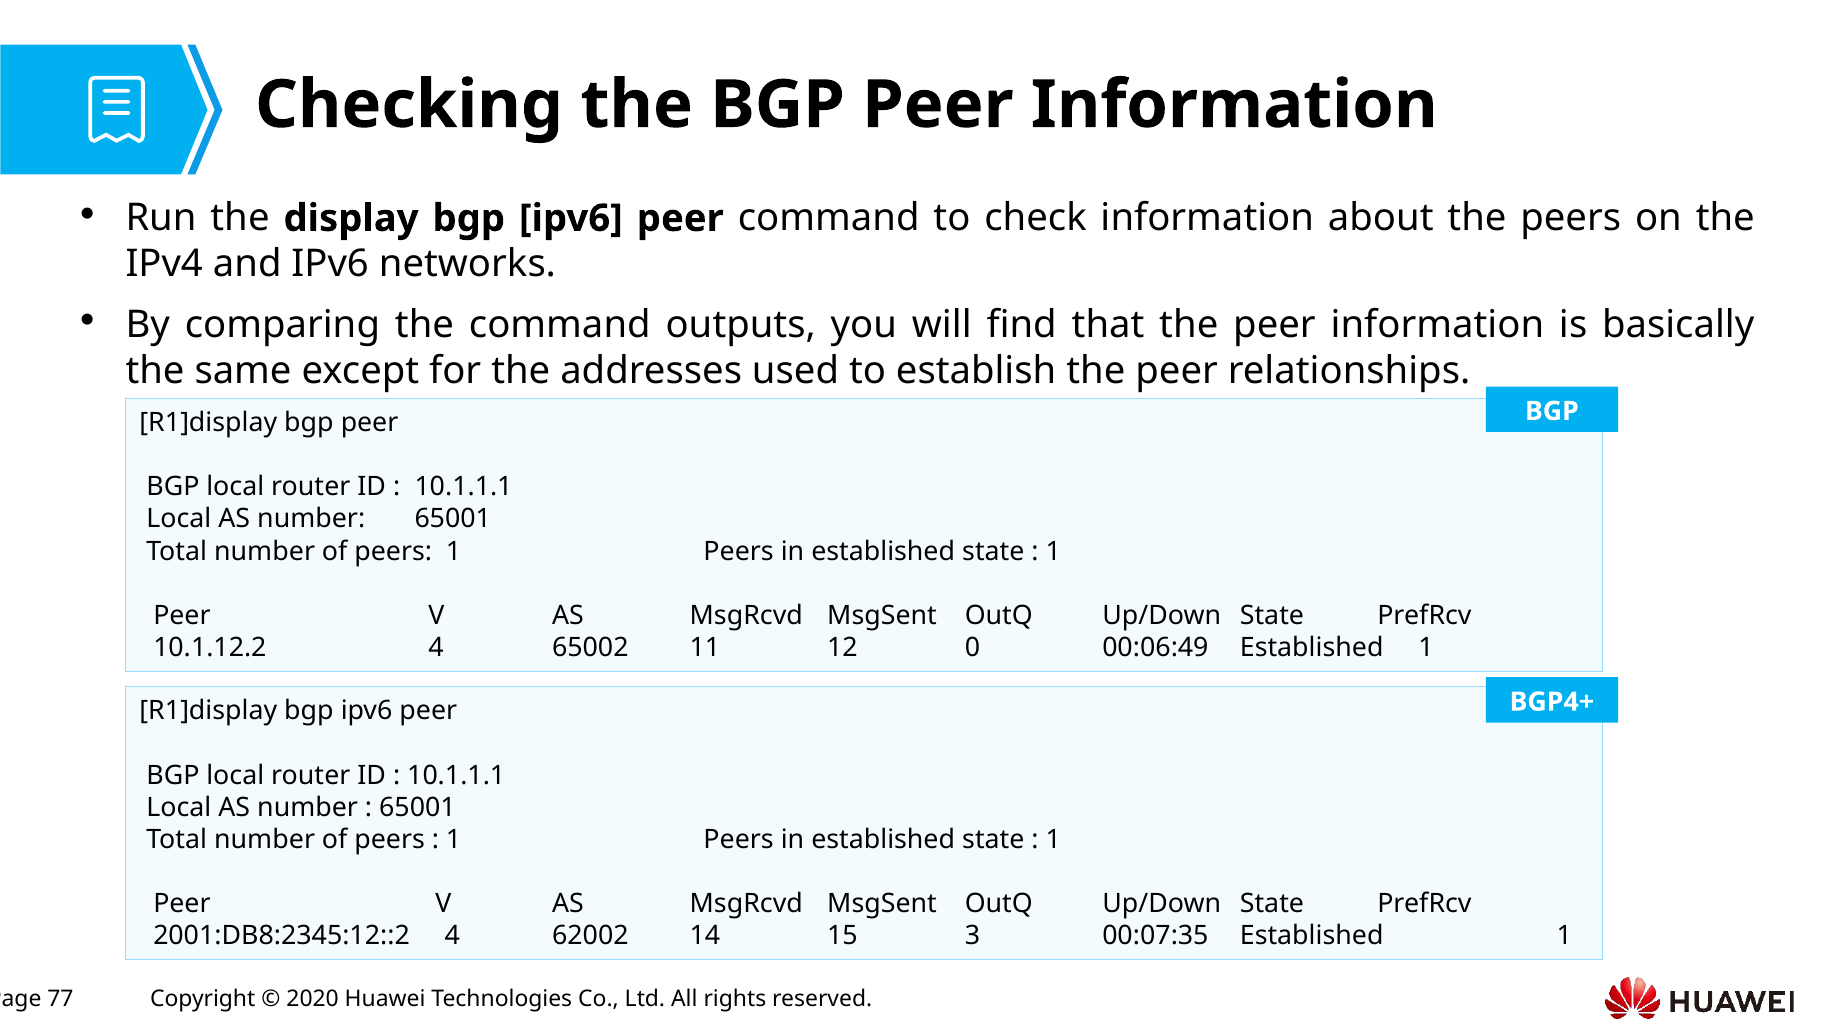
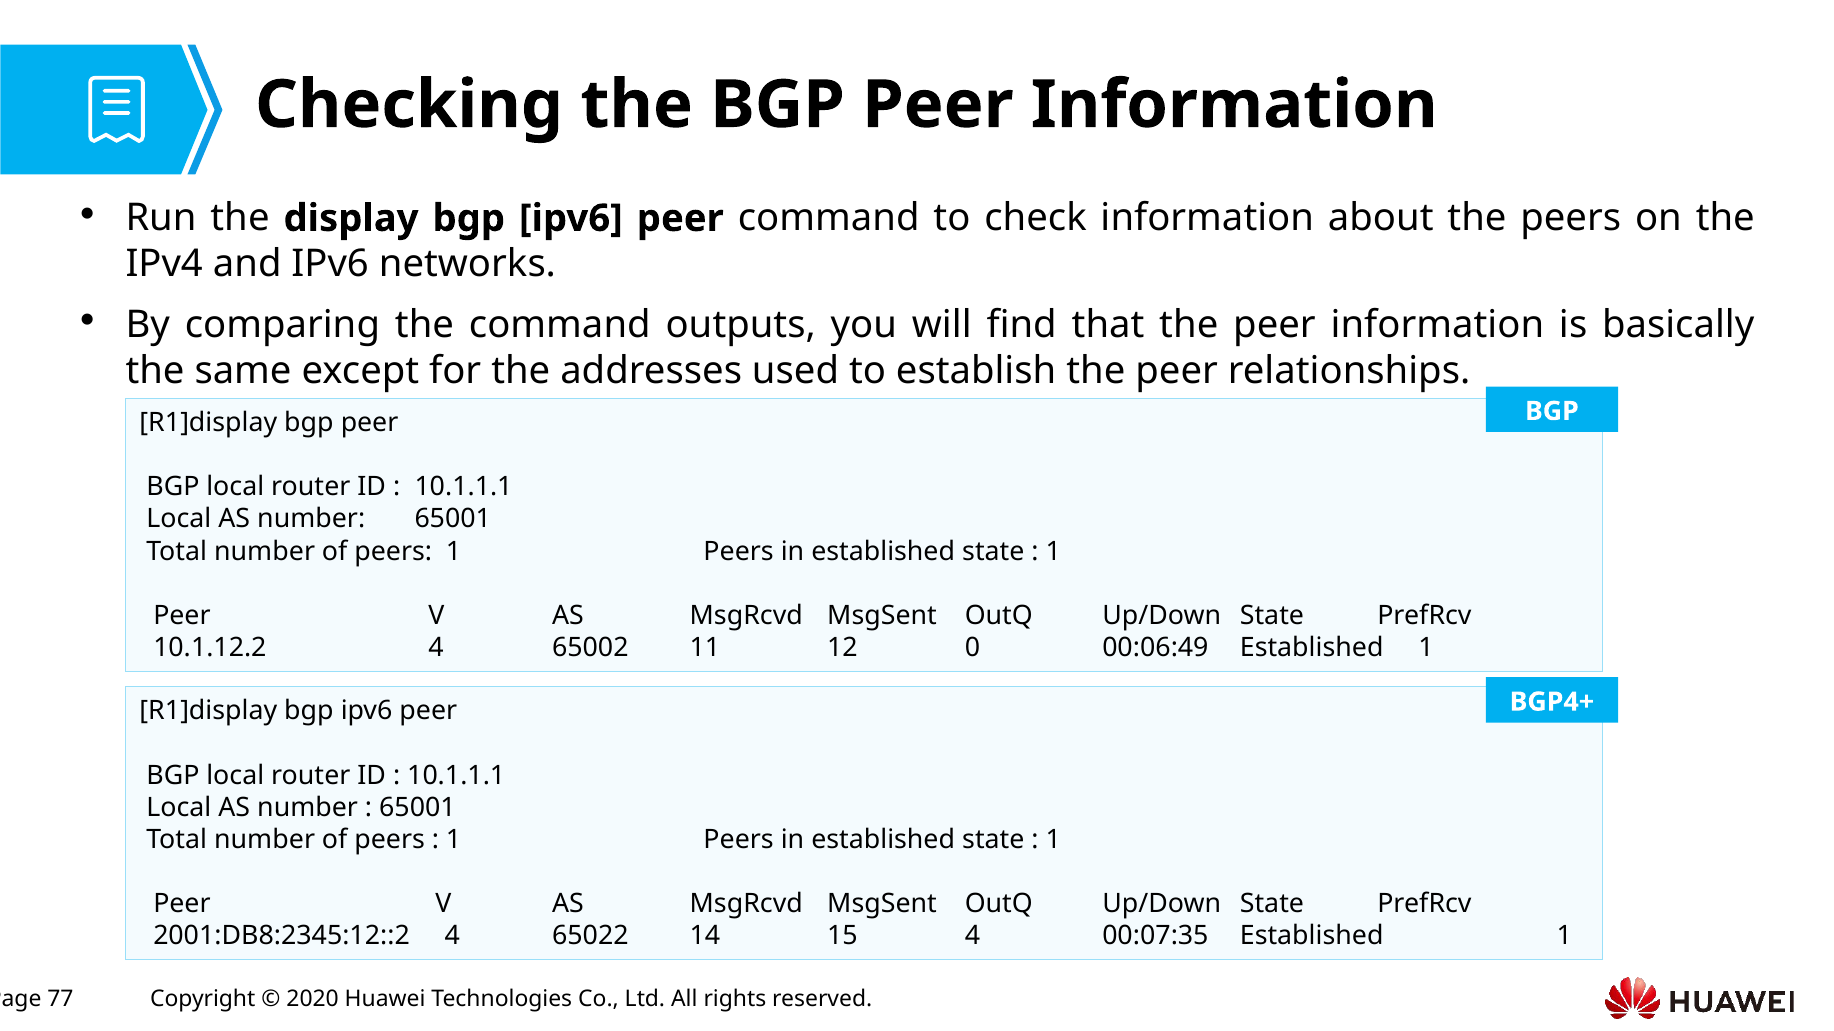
62002: 62002 -> 65022
15 3: 3 -> 4
